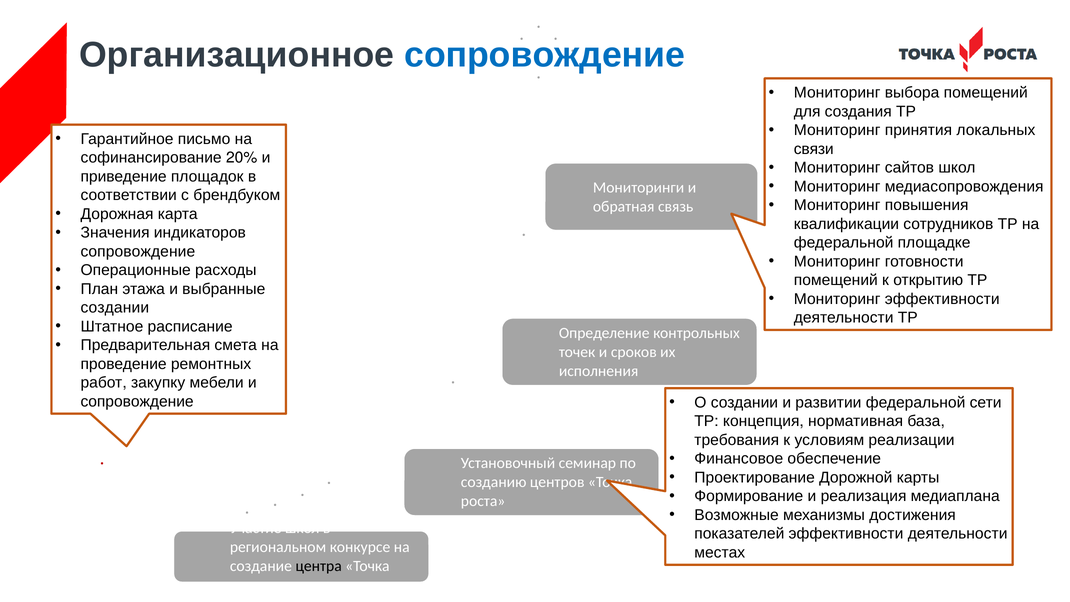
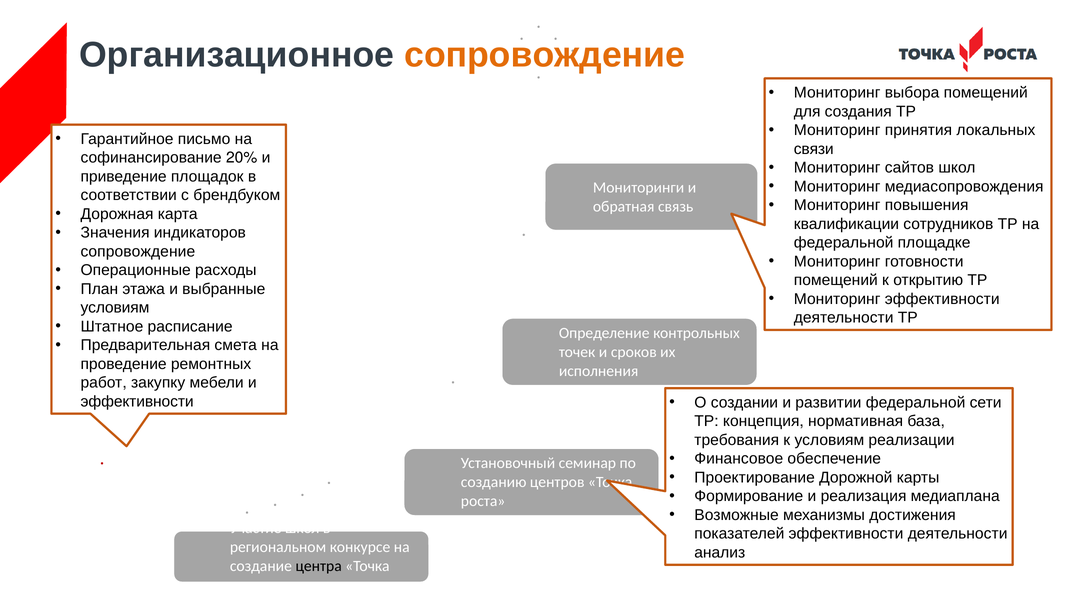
сопровождение at (545, 55) colour: blue -> orange
создании at (115, 308): создании -> условиям
сопровождение at (137, 401): сопровождение -> эффективности
местах: местах -> анализ
